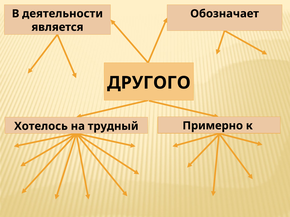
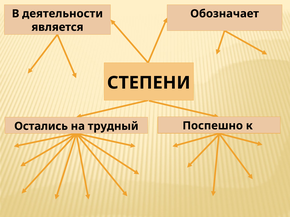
ДРУГОГО: ДРУГОГО -> СТЕПЕНИ
Примерно: Примерно -> Поспешно
Хотелось: Хотелось -> Остались
